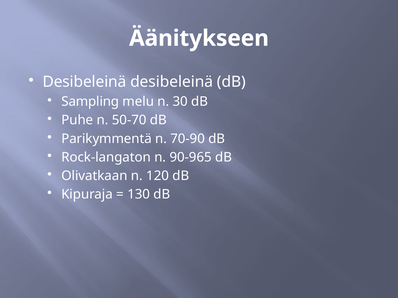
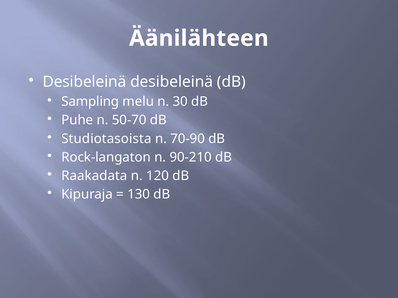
Äänitykseen: Äänitykseen -> Äänilähteen
Parikymmentä: Parikymmentä -> Studiotasoista
90-965: 90-965 -> 90-210
Olivatkaan: Olivatkaan -> Raakadata
